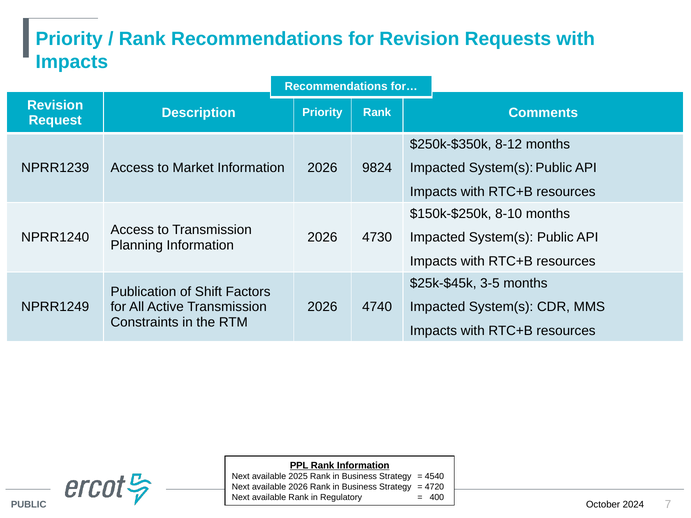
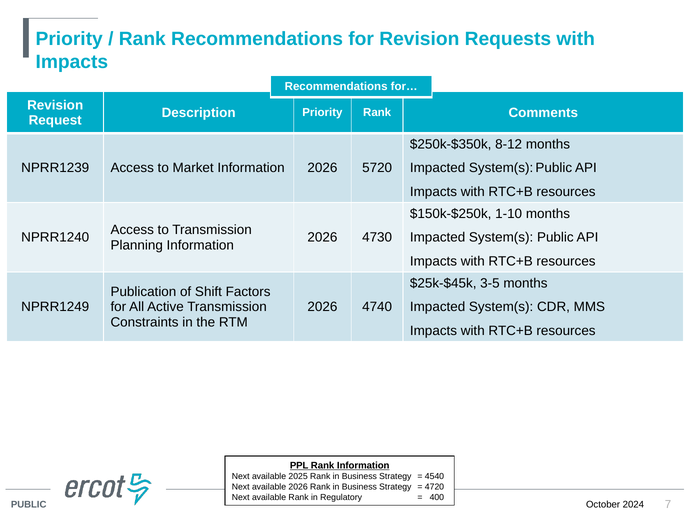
9824: 9824 -> 5720
8-10: 8-10 -> 1-10
